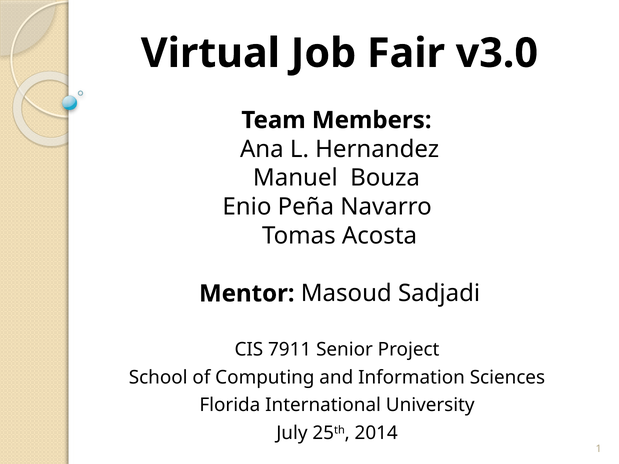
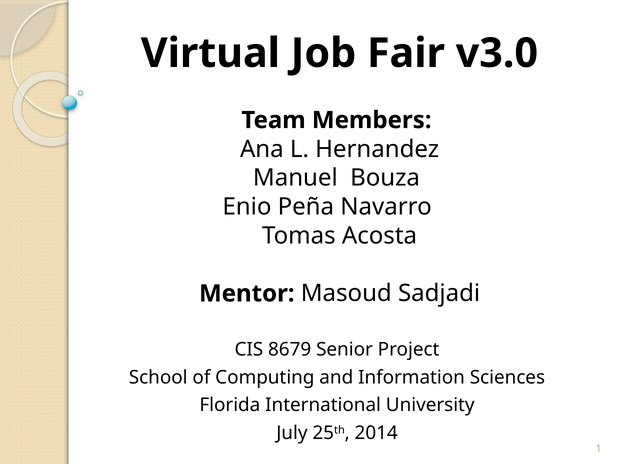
7911: 7911 -> 8679
